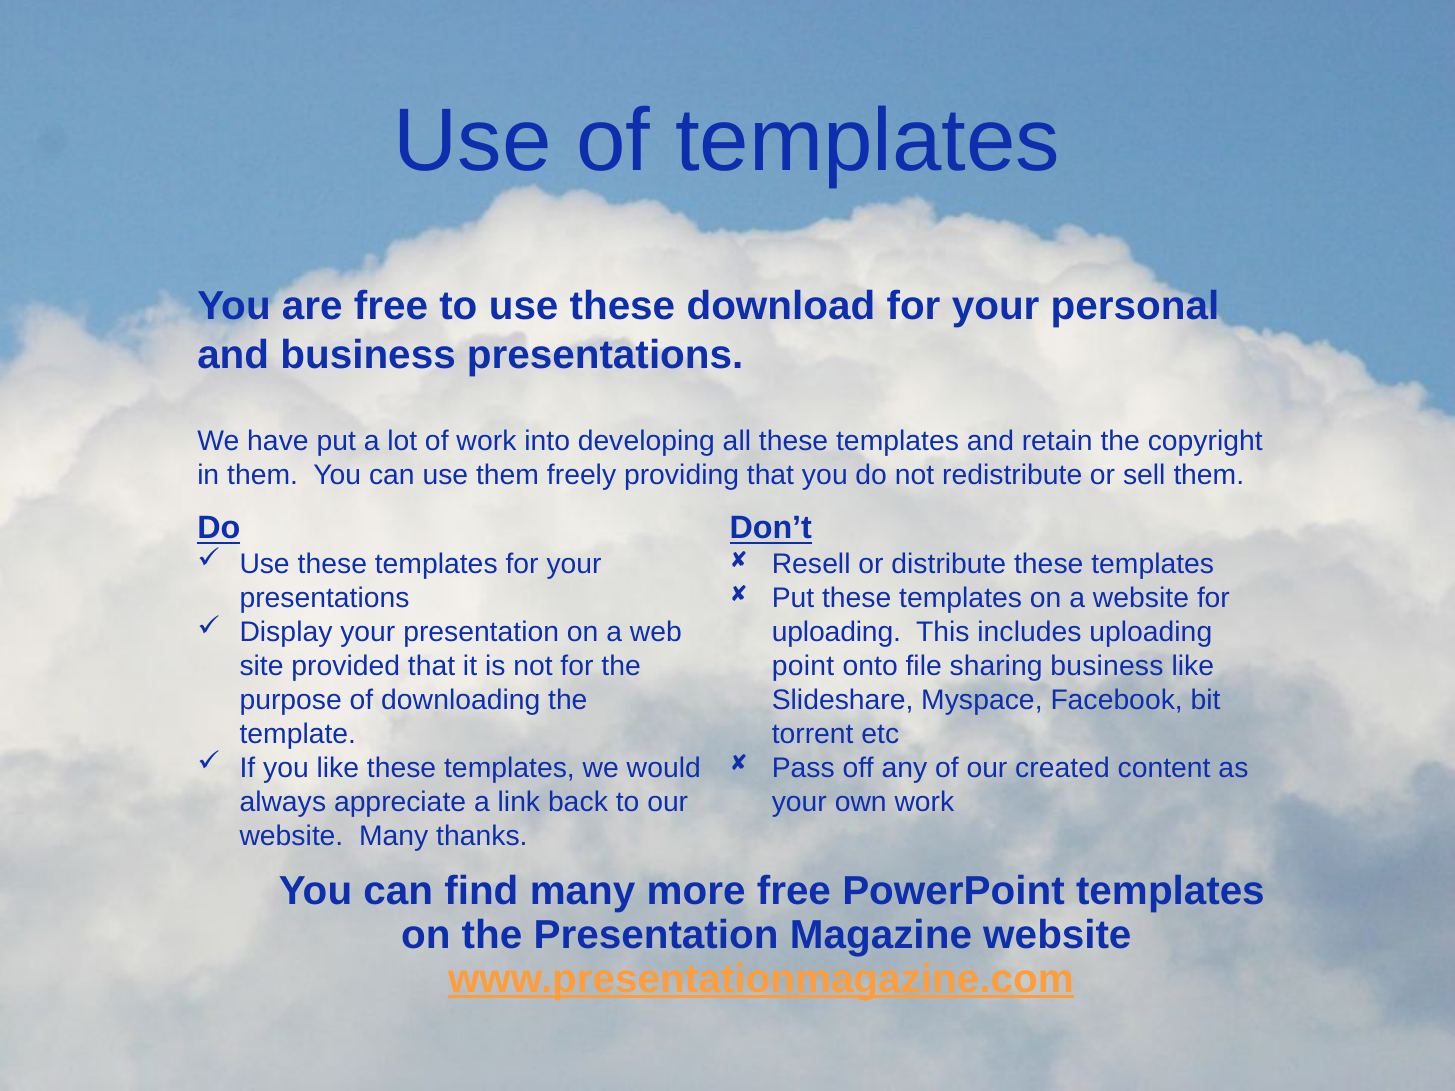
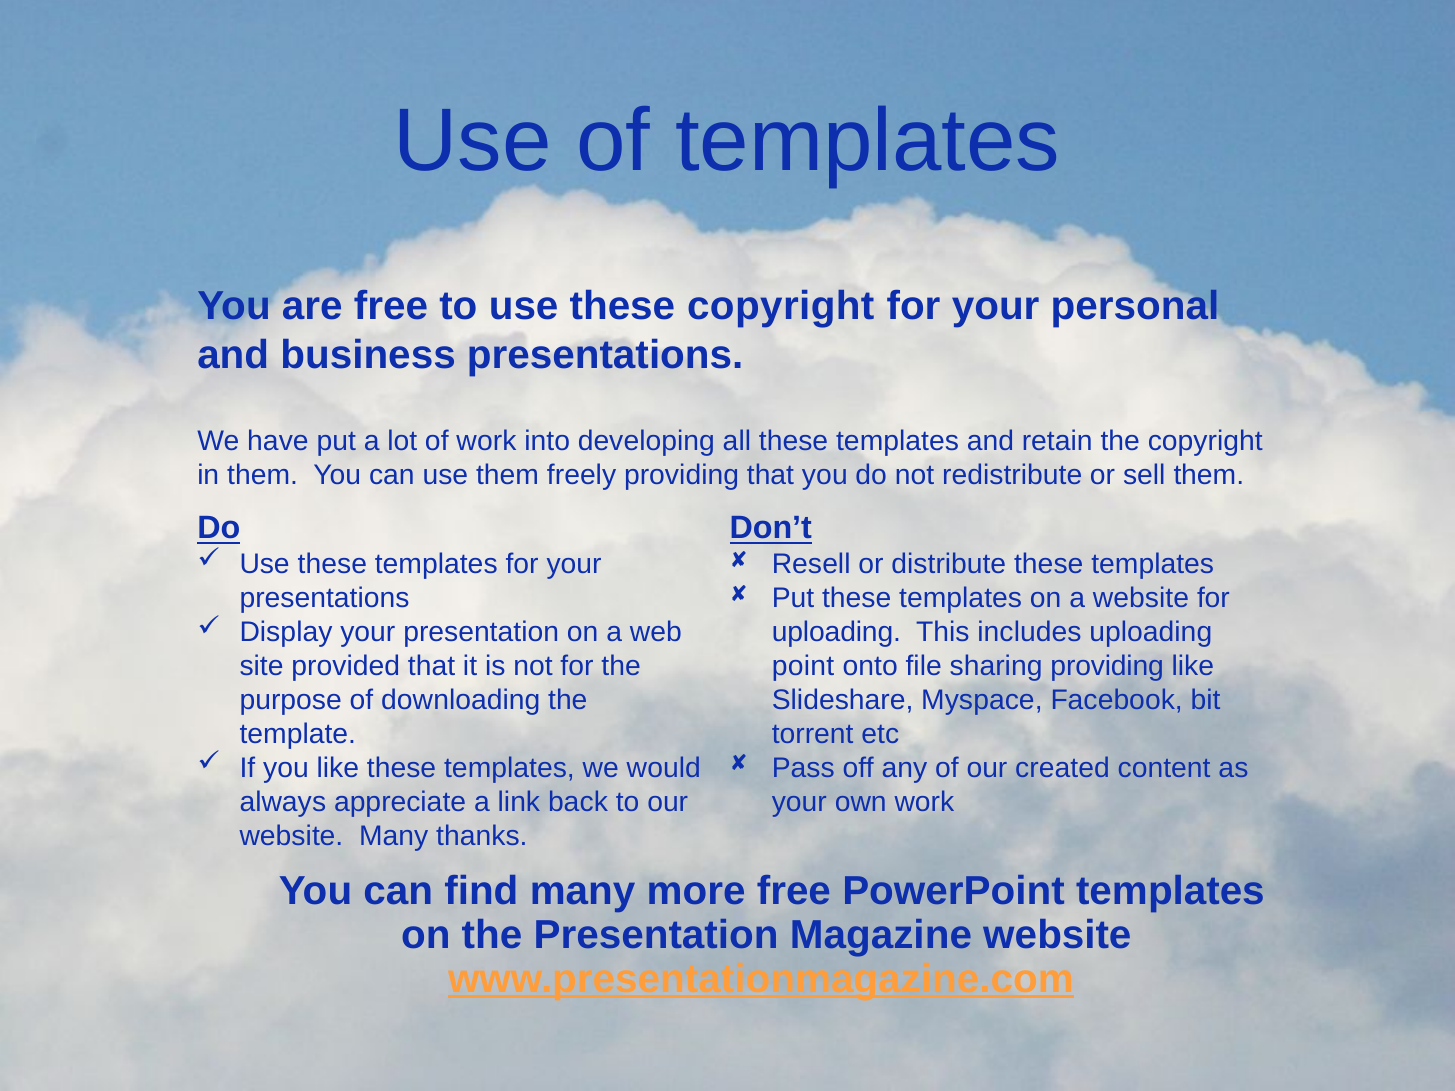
these download: download -> copyright
sharing business: business -> providing
